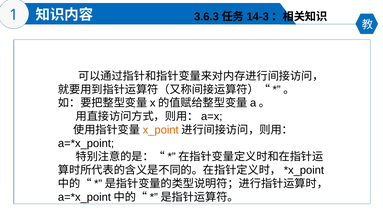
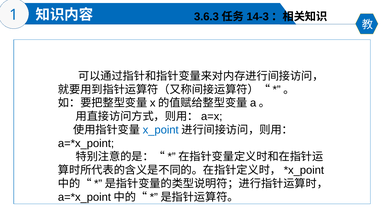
x_point colour: orange -> blue
